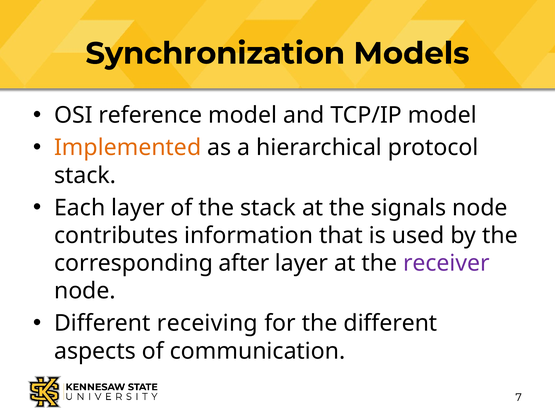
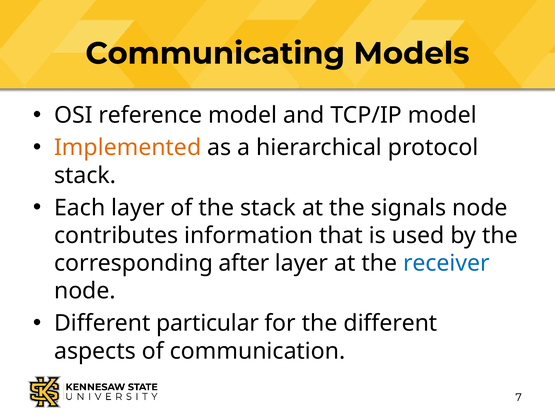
Synchronization: Synchronization -> Communicating
receiver colour: purple -> blue
receiving: receiving -> particular
